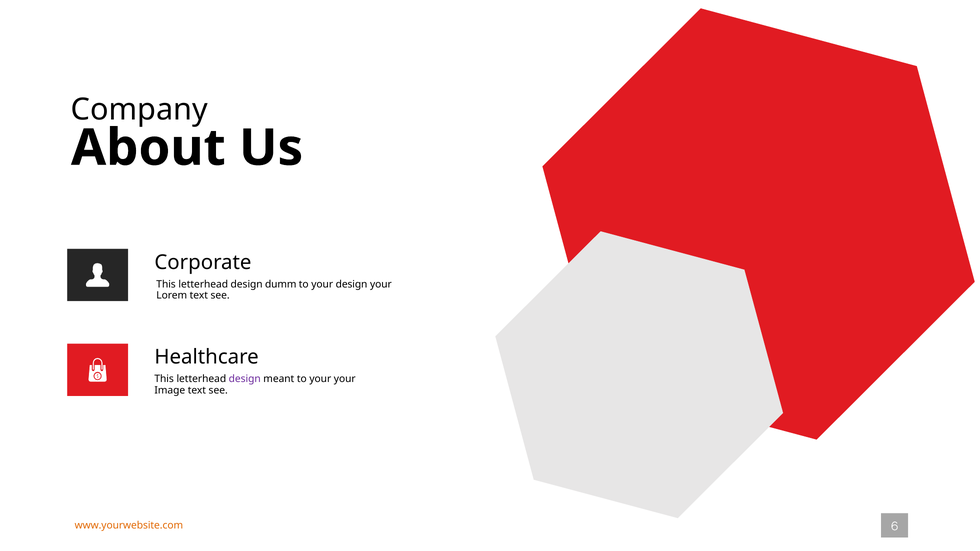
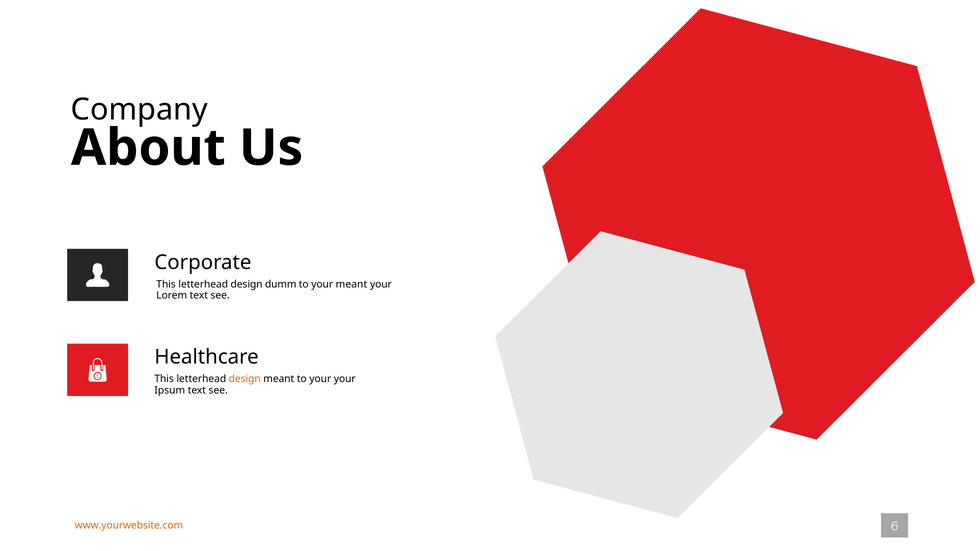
your design: design -> meant
design at (245, 379) colour: purple -> orange
Image: Image -> Ipsum
